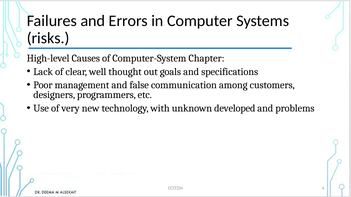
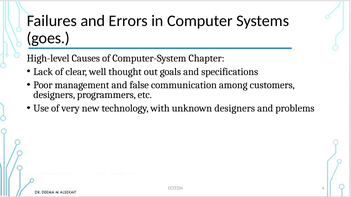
risks: risks -> goes
unknown developed: developed -> designers
